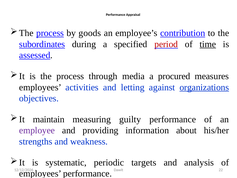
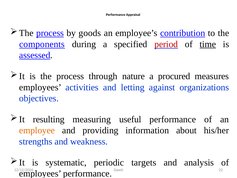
subordinates: subordinates -> components
media: media -> nature
organizations underline: present -> none
maintain: maintain -> resulting
guilty: guilty -> useful
employee colour: purple -> orange
